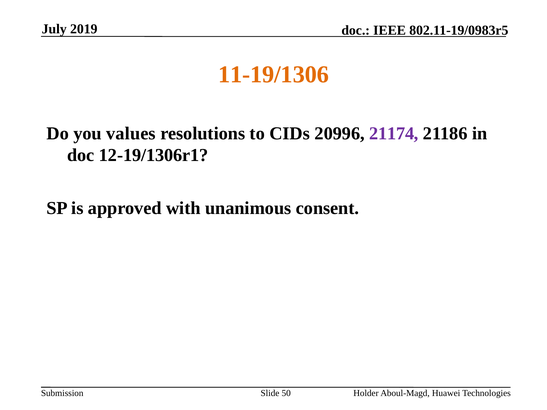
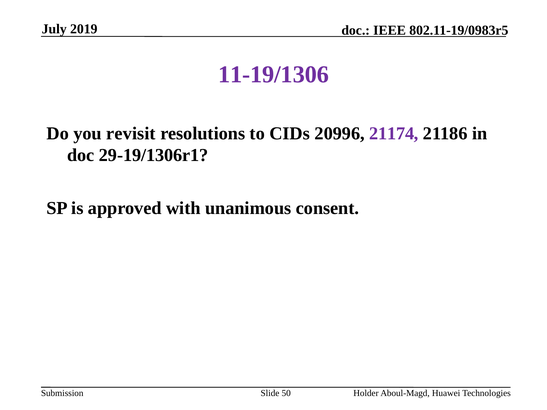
11-19/1306 colour: orange -> purple
values: values -> revisit
12-19/1306r1: 12-19/1306r1 -> 29-19/1306r1
